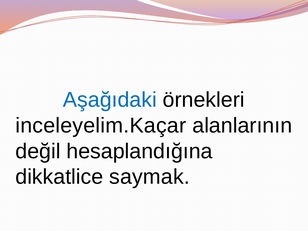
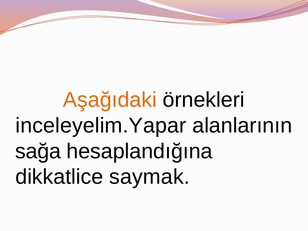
Aşağıdaki colour: blue -> orange
inceleyelim.Kaçar: inceleyelim.Kaçar -> inceleyelim.Yapar
değil: değil -> sağa
